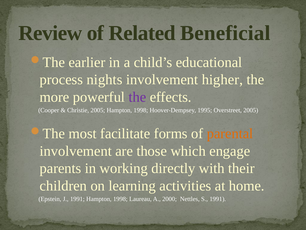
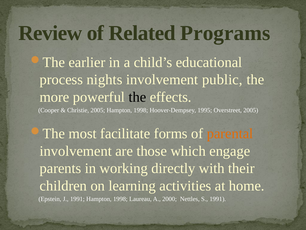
Beneficial: Beneficial -> Programs
higher: higher -> public
the at (137, 97) colour: purple -> black
